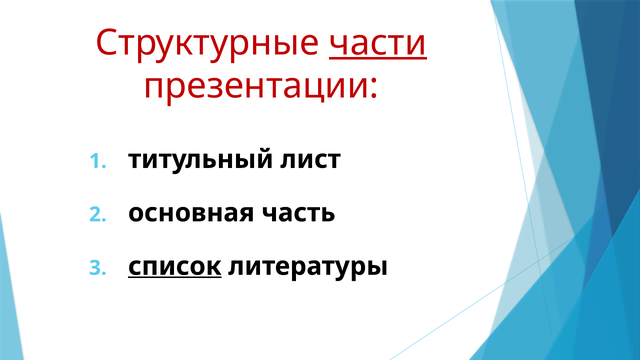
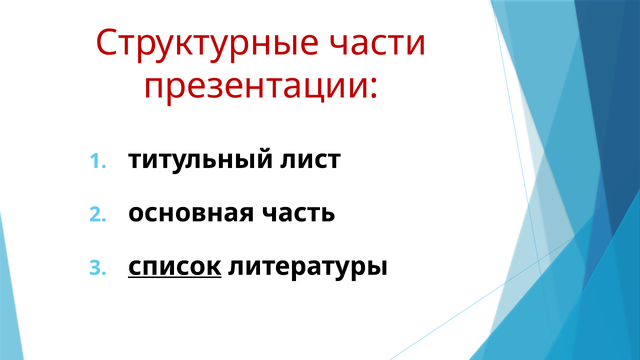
части underline: present -> none
